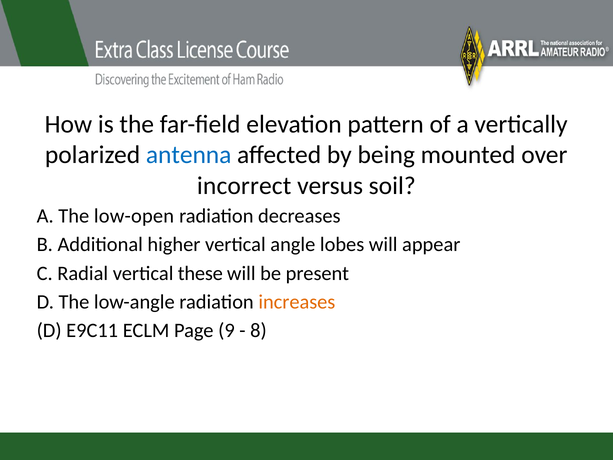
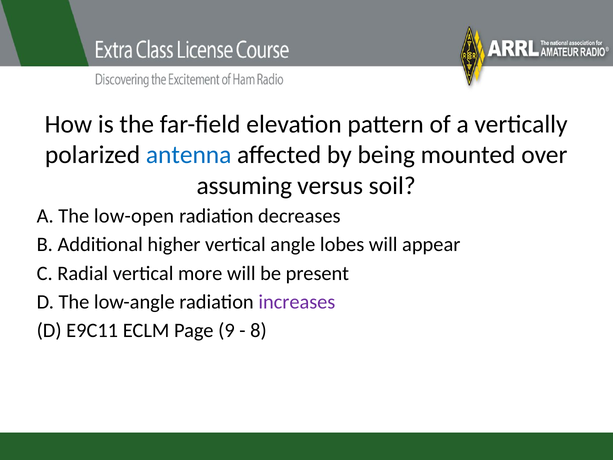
incorrect: incorrect -> assuming
these: these -> more
increases colour: orange -> purple
